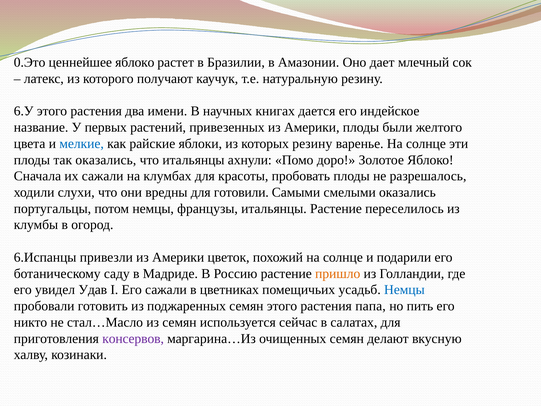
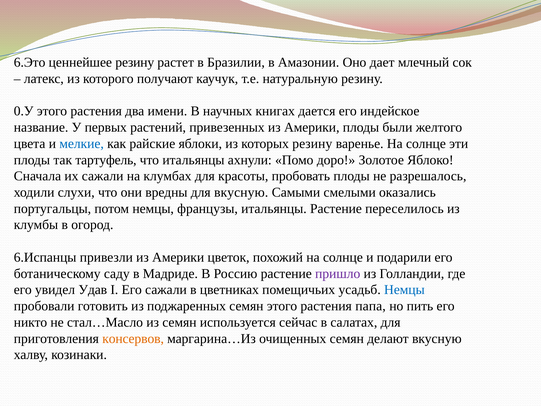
0.Это: 0.Это -> 6.Это
ценнейшее яблоко: яблоко -> резину
6.У: 6.У -> 0.У
так оказались: оказались -> тартуфель
для готовили: готовили -> вкусную
пришло colour: orange -> purple
консервов colour: purple -> orange
